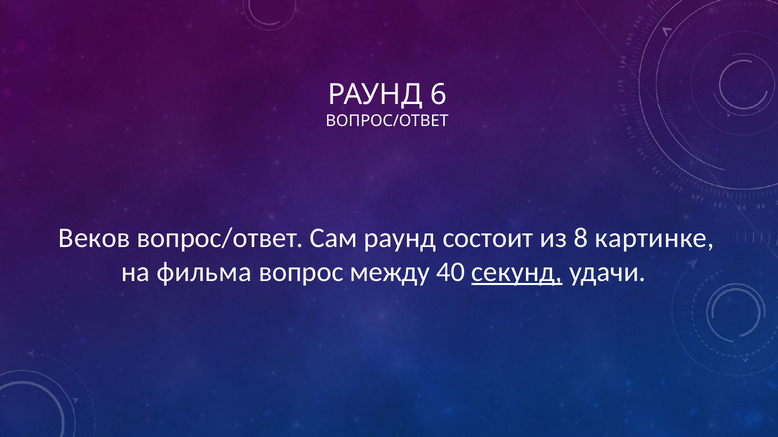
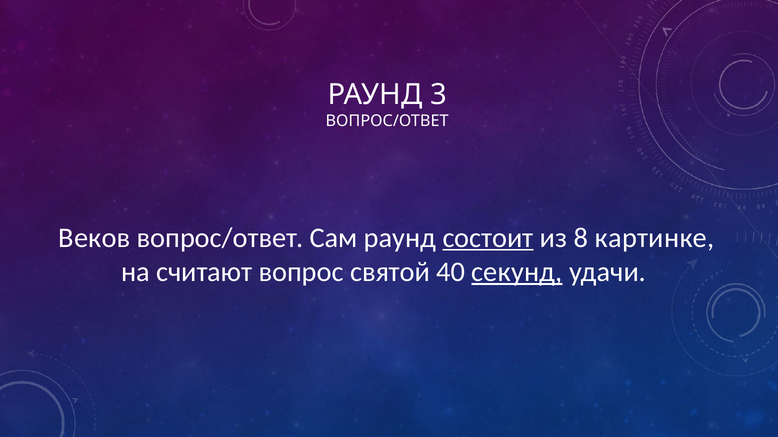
6: 6 -> 3
состоит underline: none -> present
фильма: фильма -> считают
между: между -> святой
